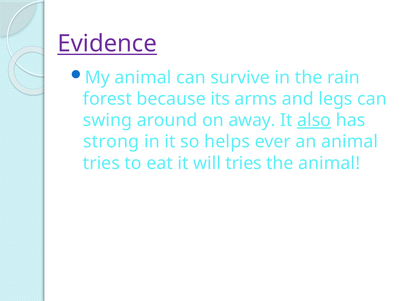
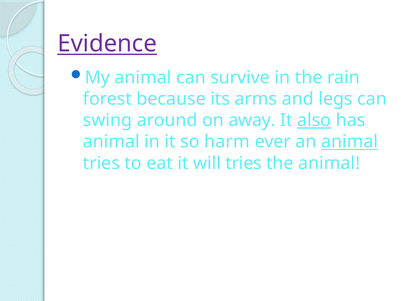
strong at (111, 142): strong -> animal
helps: helps -> harm
animal at (350, 142) underline: none -> present
